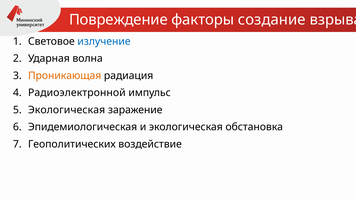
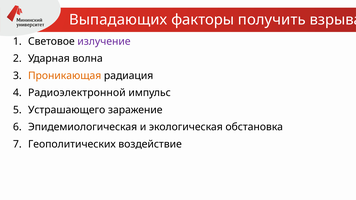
Повреждение: Повреждение -> Выпадающих
создание: создание -> получить
излучение colour: blue -> purple
Экологическая at (67, 110): Экологическая -> Устрашающего
